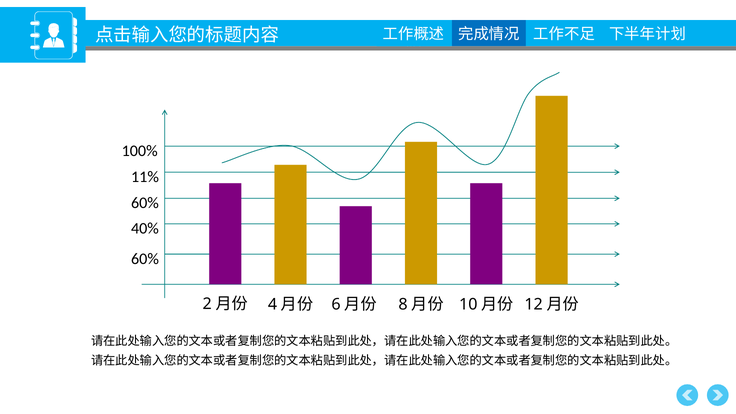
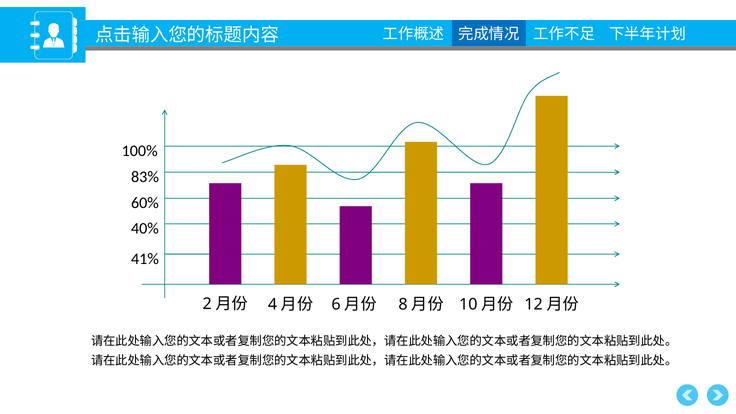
11%: 11% -> 83%
60% at (145, 259): 60% -> 41%
